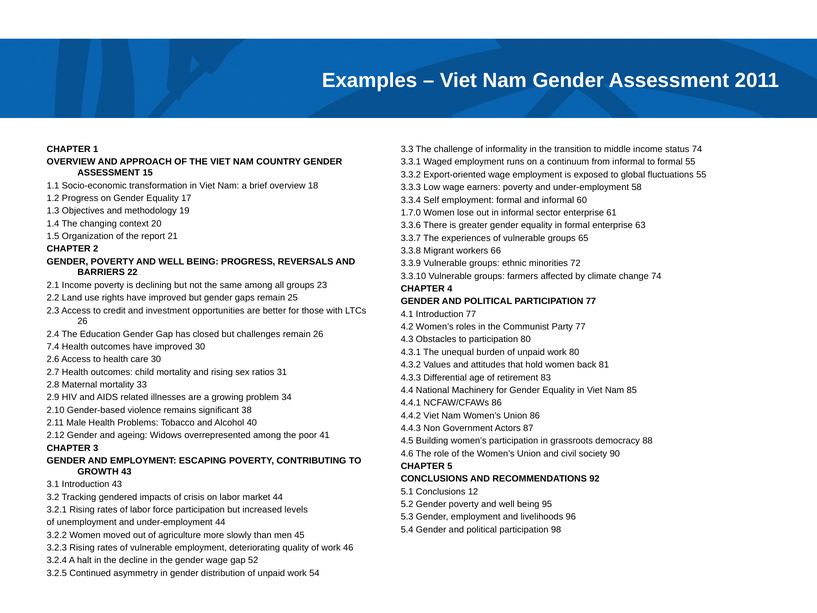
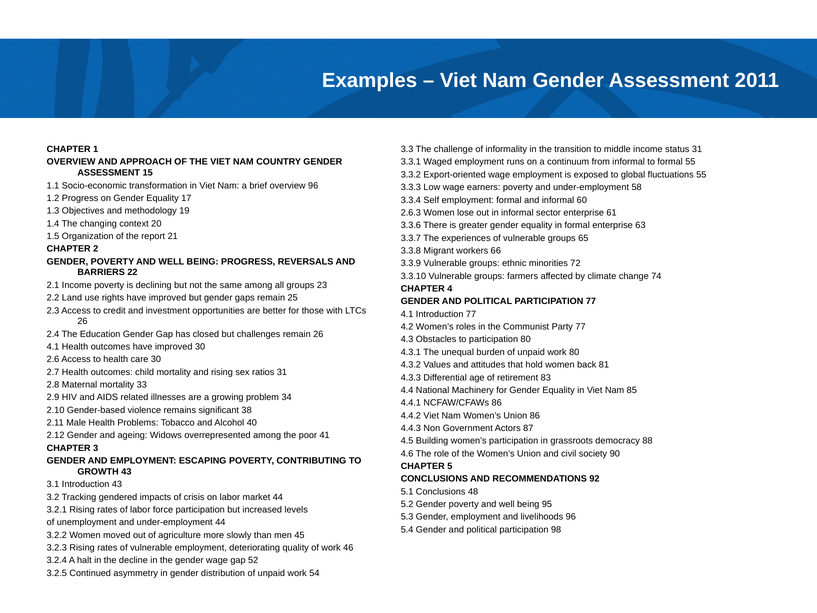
status 74: 74 -> 31
overview 18: 18 -> 96
1.7.0: 1.7.0 -> 2.6.3
7.4 at (53, 347): 7.4 -> 4.1
12: 12 -> 48
